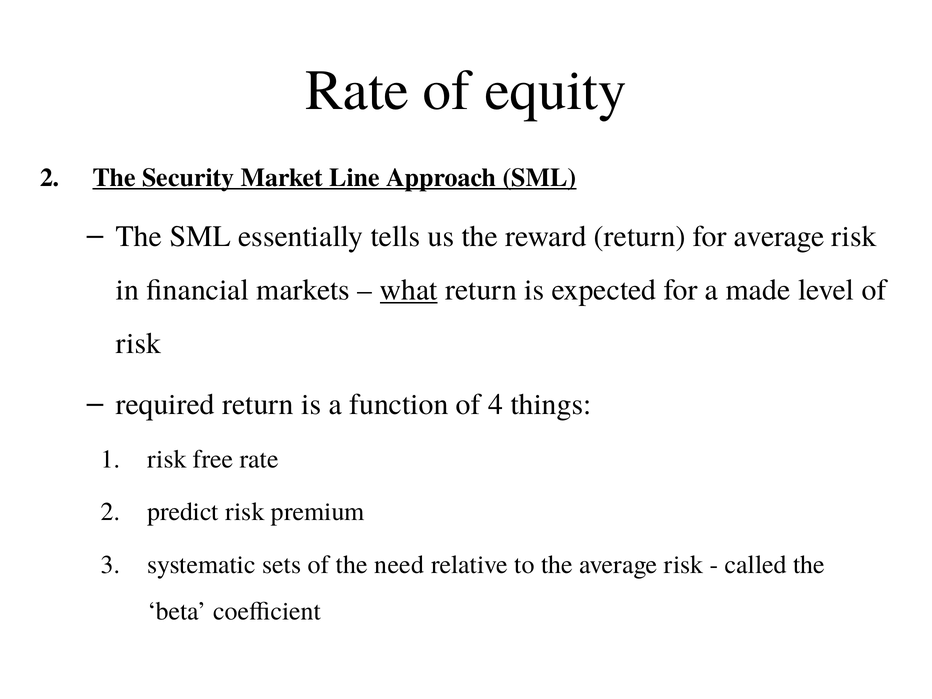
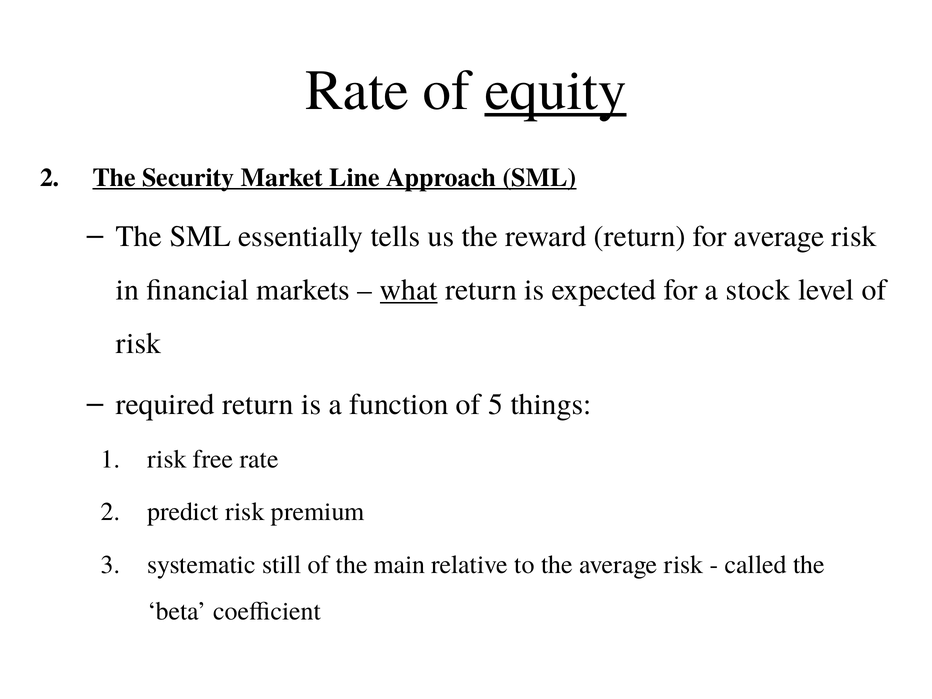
equity underline: none -> present
made: made -> stock
4: 4 -> 5
sets: sets -> still
need: need -> main
